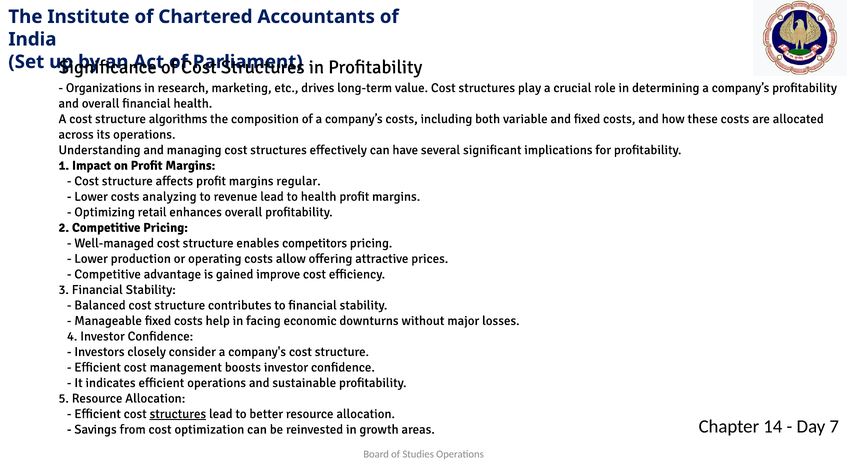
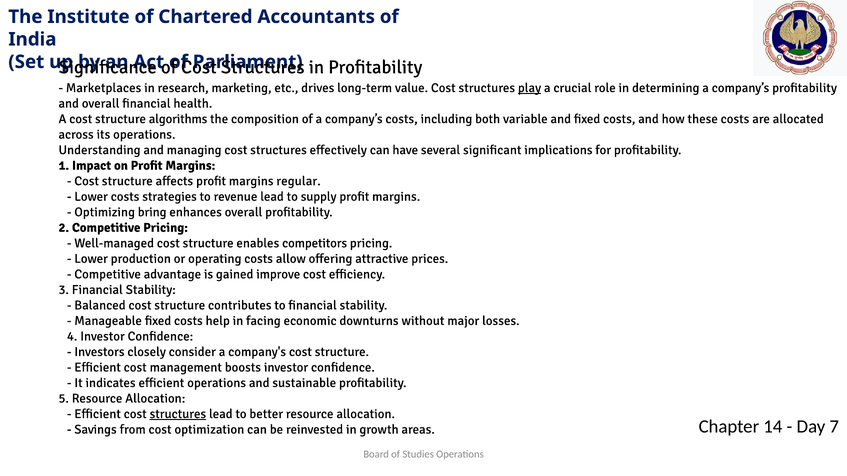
Organizations: Organizations -> Marketplaces
play underline: none -> present
analyzing: analyzing -> strategies
to health: health -> supply
retail: retail -> bring
